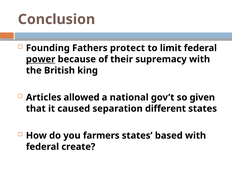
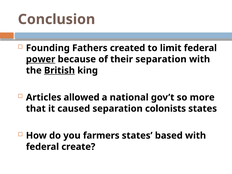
protect: protect -> created
their supremacy: supremacy -> separation
British underline: none -> present
given: given -> more
different: different -> colonists
